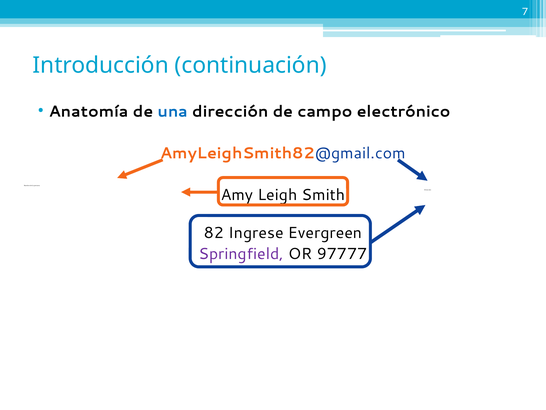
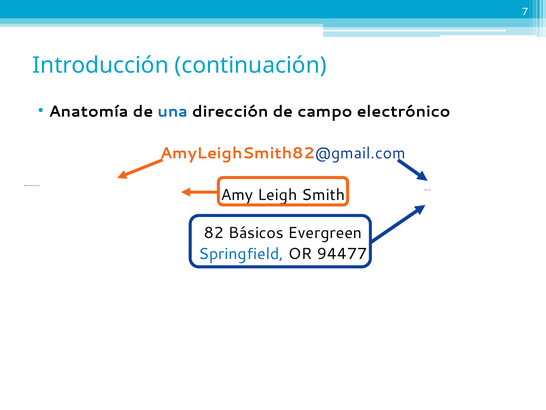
Ingrese: Ingrese -> Básicos
Springfield colour: purple -> blue
97777: 97777 -> 94477
